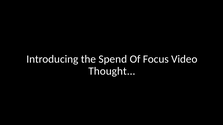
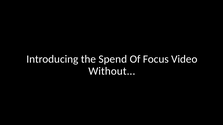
Thought: Thought -> Without
